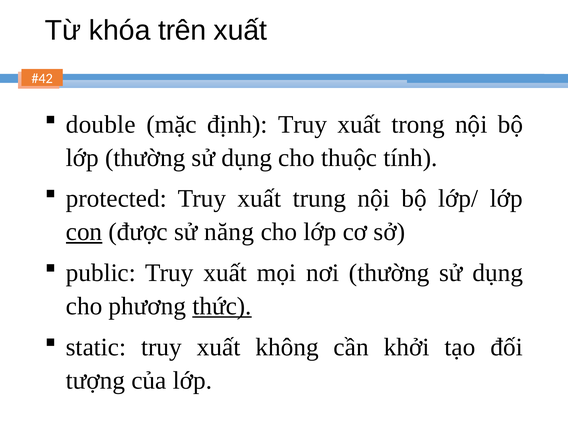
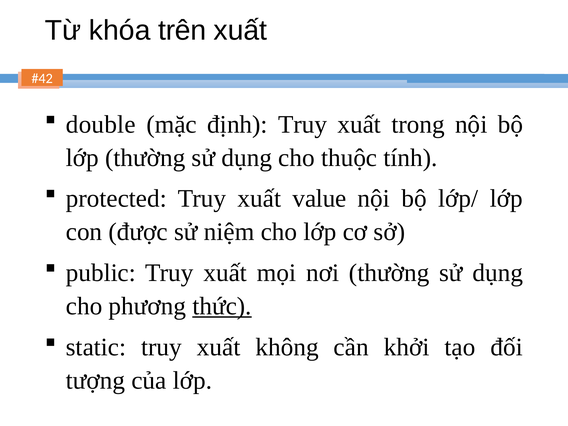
trung: trung -> value
con underline: present -> none
năng: năng -> niệm
